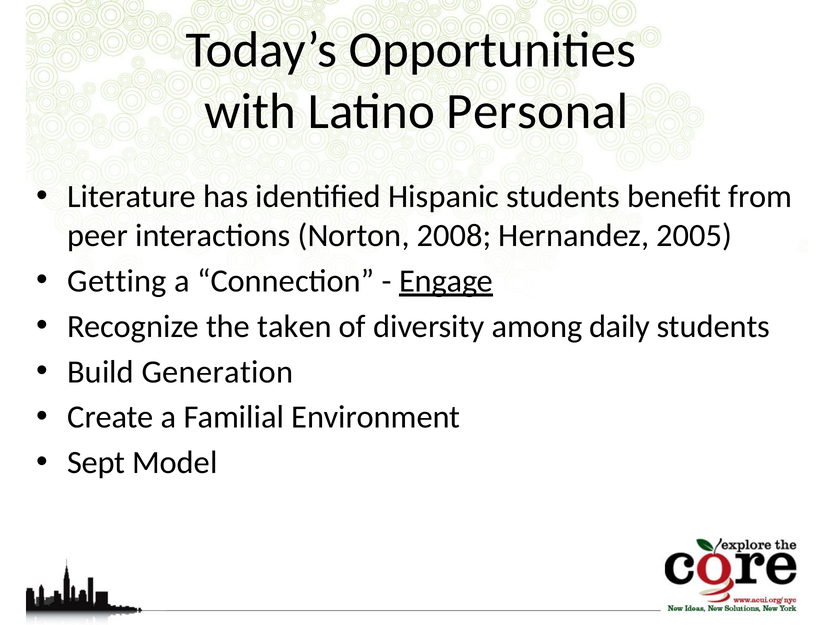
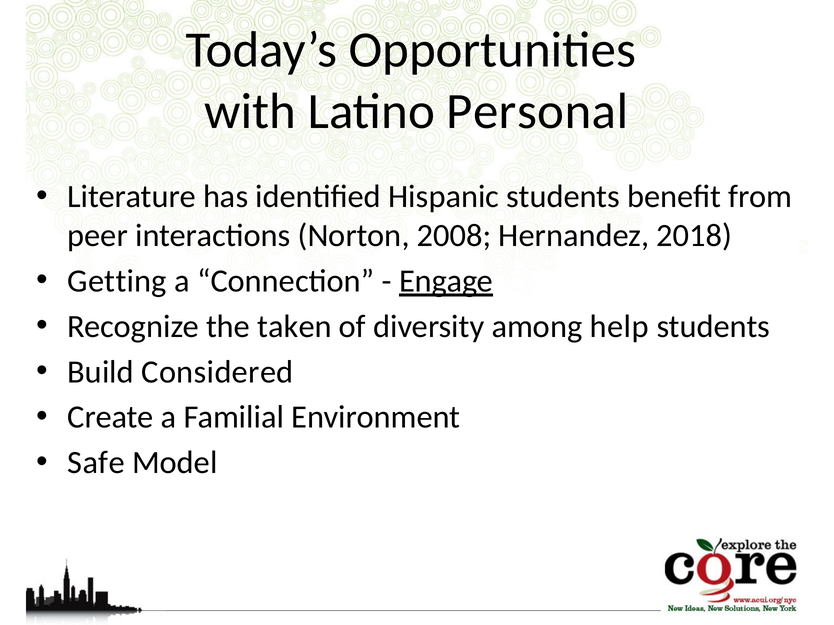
2005: 2005 -> 2018
daily: daily -> help
Generation: Generation -> Considered
Sept: Sept -> Safe
